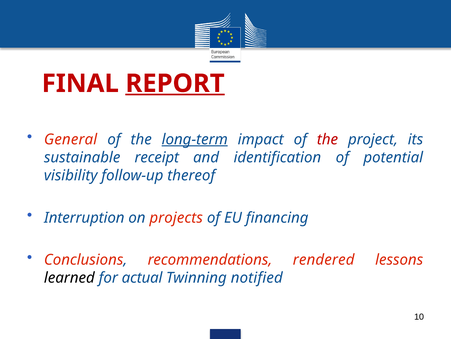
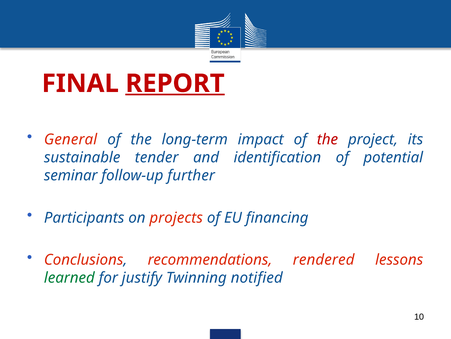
long-term underline: present -> none
receipt: receipt -> tender
visibility: visibility -> seminar
thereof: thereof -> further
Interruption: Interruption -> Participants
learned colour: black -> green
actual: actual -> justify
